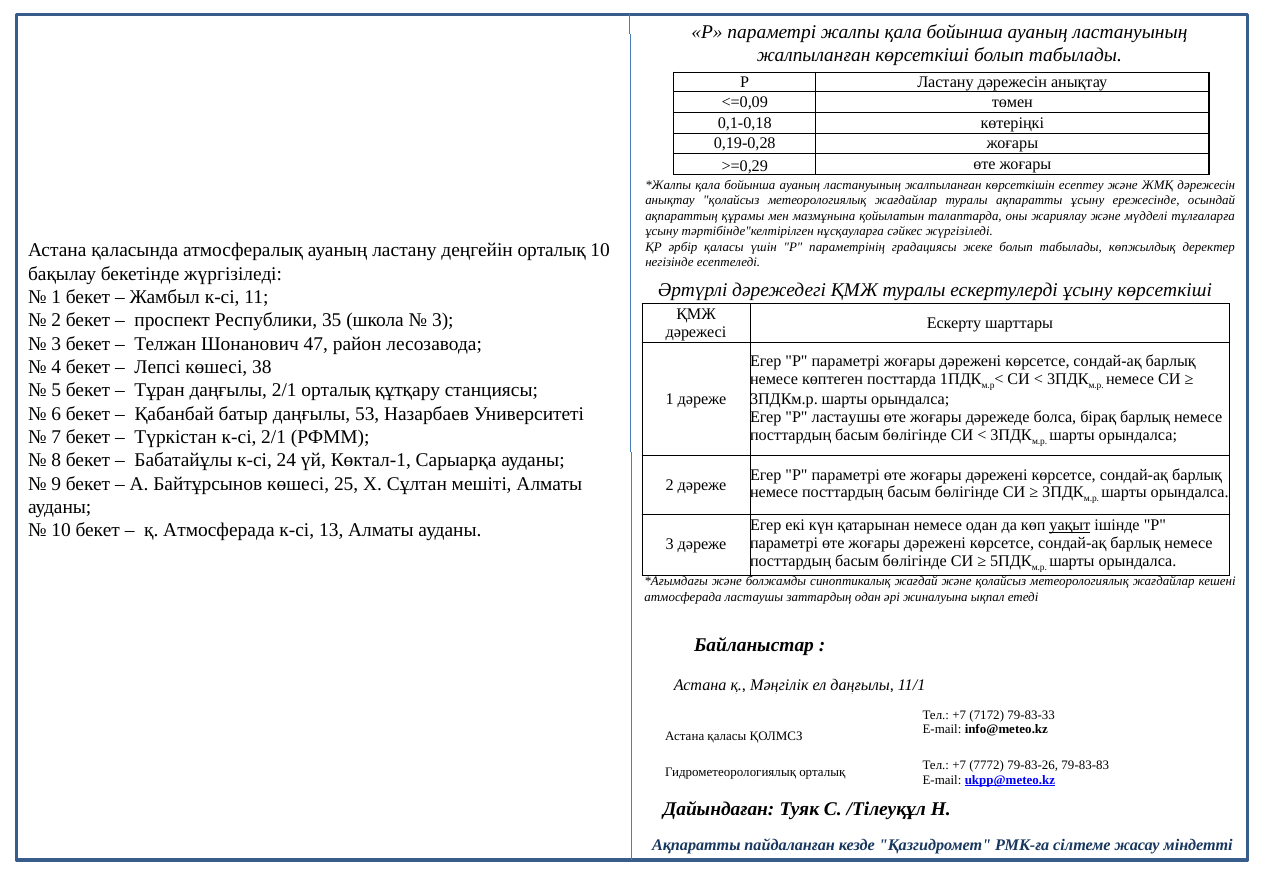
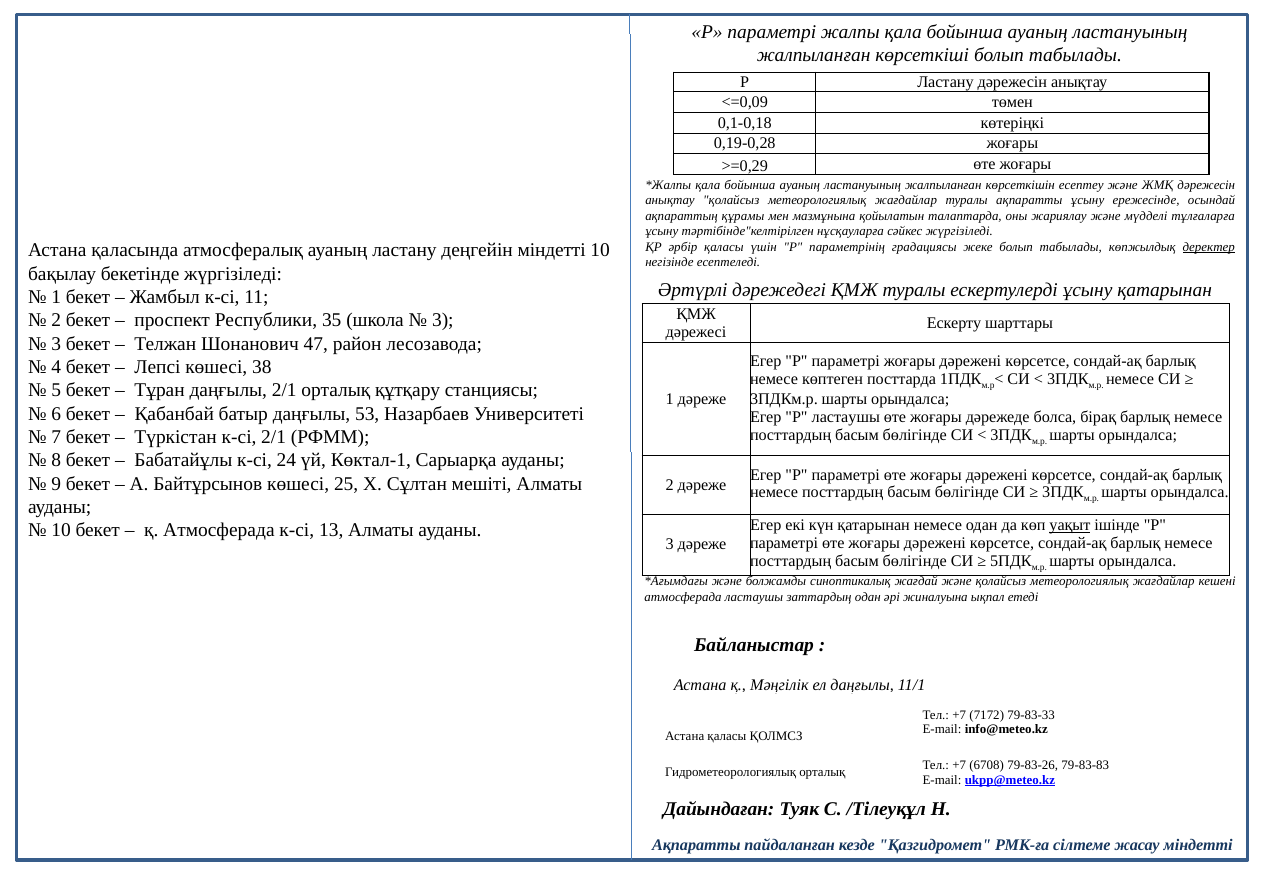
деректер underline: none -> present
деңгейін орталық: орталық -> міндетті
ұсыну көрсеткіші: көрсеткіші -> қатарынан
7772: 7772 -> 6708
